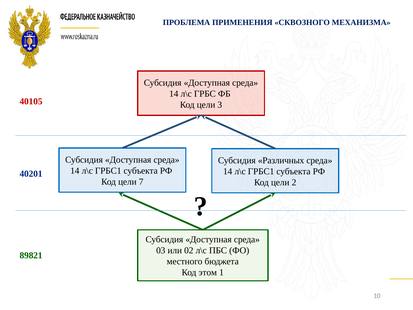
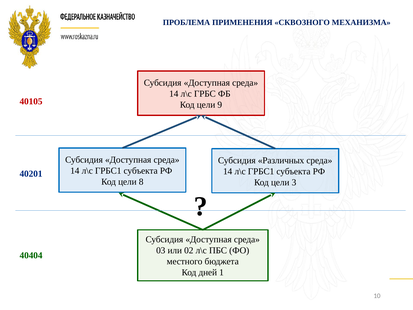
3: 3 -> 9
7: 7 -> 8
2: 2 -> 3
89821: 89821 -> 40404
этом: этом -> дней
